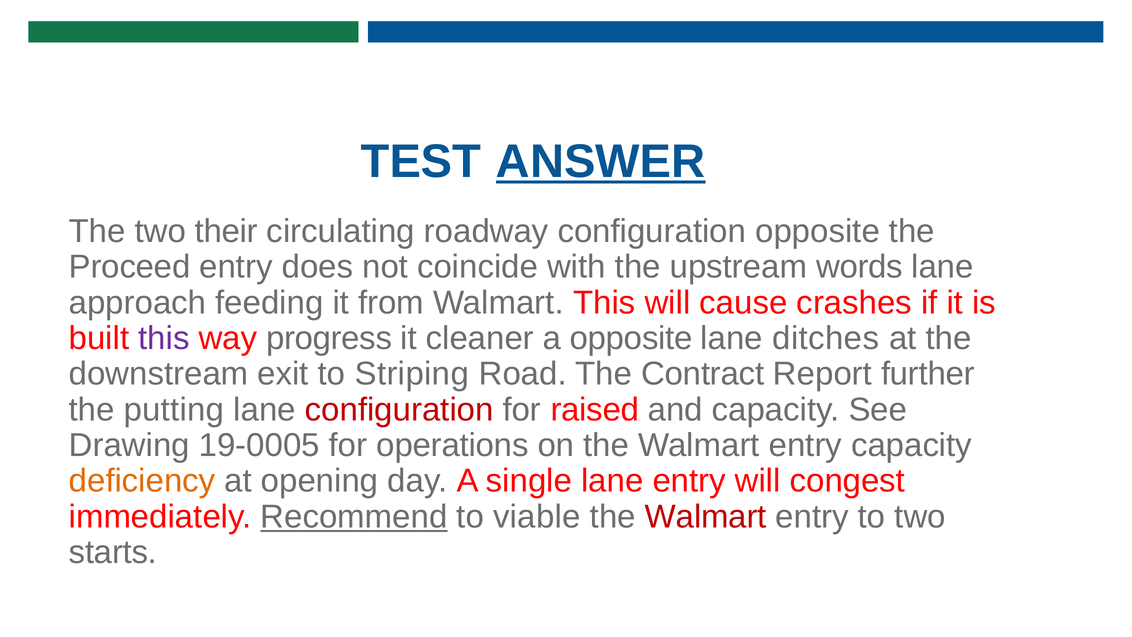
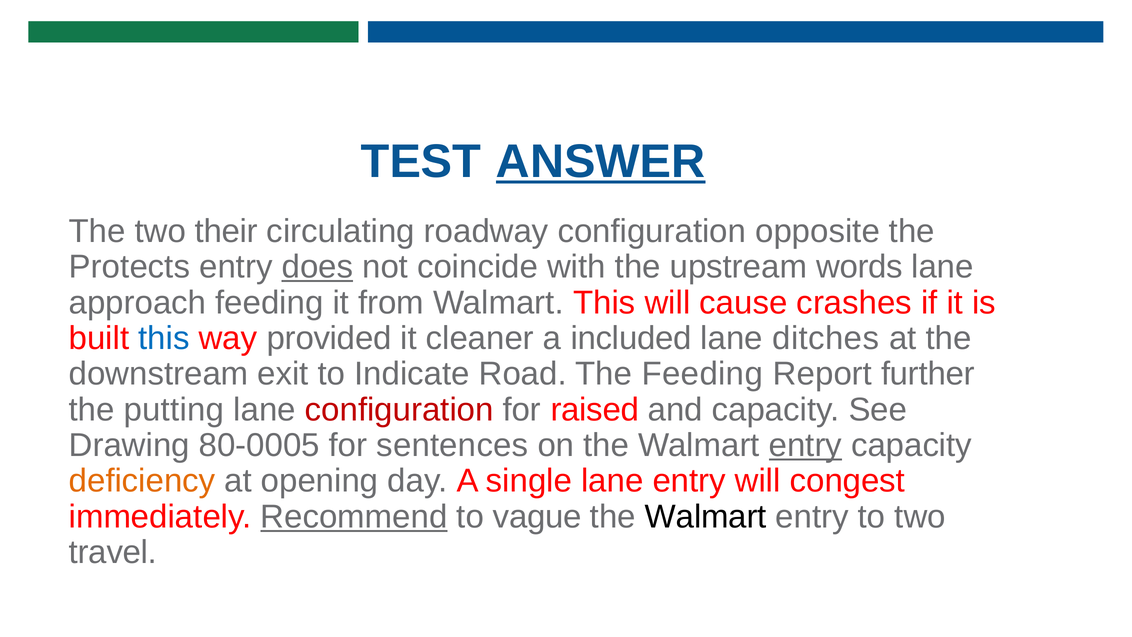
Proceed: Proceed -> Protects
does underline: none -> present
this at (164, 338) colour: purple -> blue
progress: progress -> provided
a opposite: opposite -> included
Striping: Striping -> Indicate
The Contract: Contract -> Feeding
19-0005: 19-0005 -> 80-0005
operations: operations -> sentences
entry at (805, 445) underline: none -> present
viable: viable -> vague
Walmart at (706, 517) colour: red -> black
starts: starts -> travel
